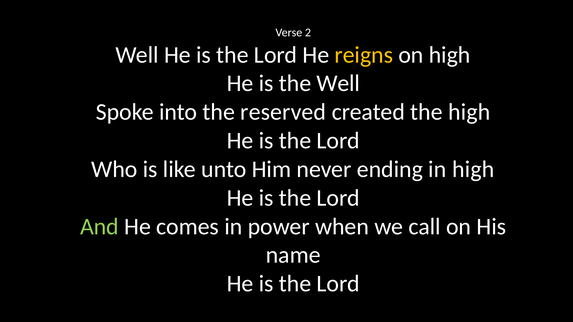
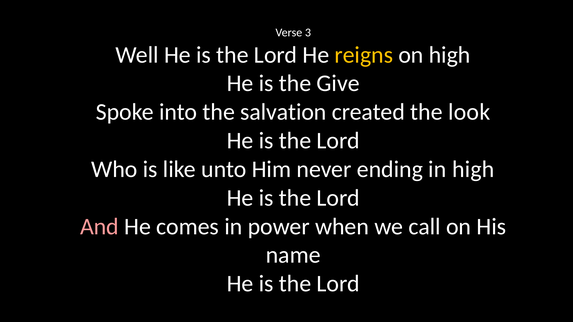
2: 2 -> 3
the Well: Well -> Give
reserved: reserved -> salvation
the high: high -> look
And colour: light green -> pink
